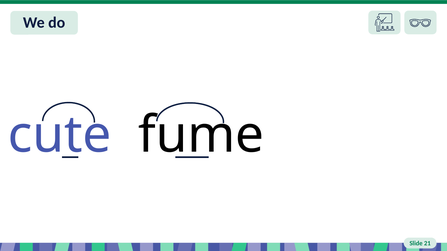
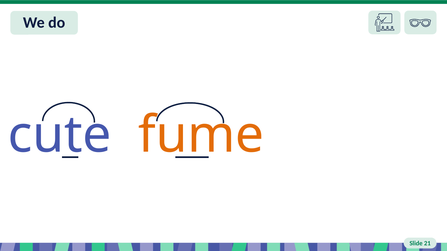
fume colour: black -> orange
